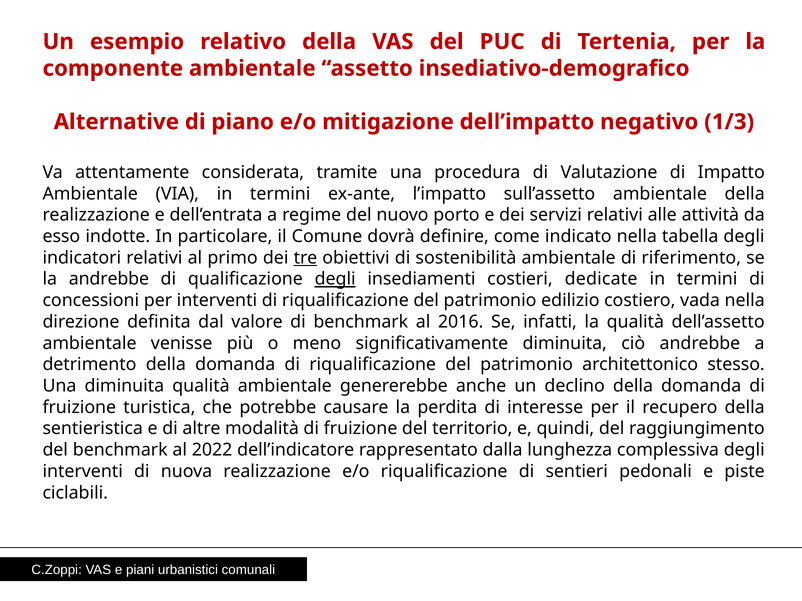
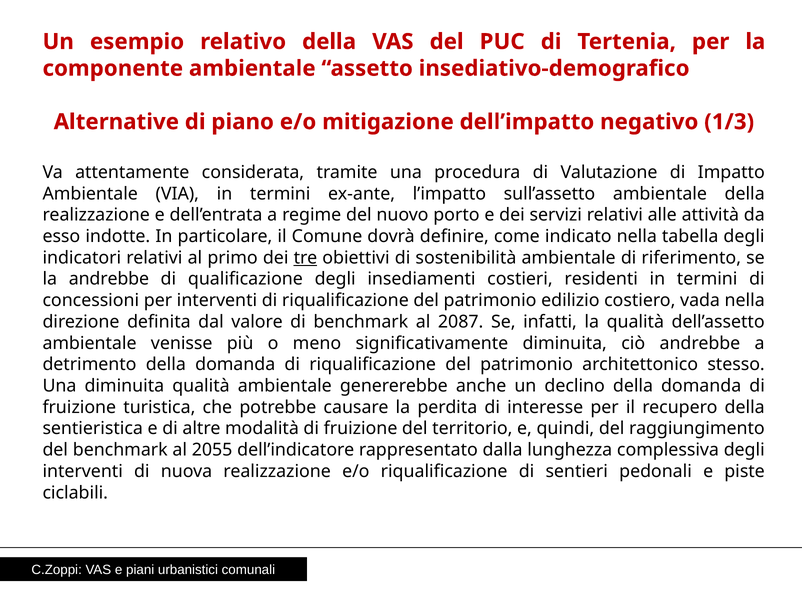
degli at (335, 279) underline: present -> none
dedicate: dedicate -> residenti
2016: 2016 -> 2087
2022: 2022 -> 2055
